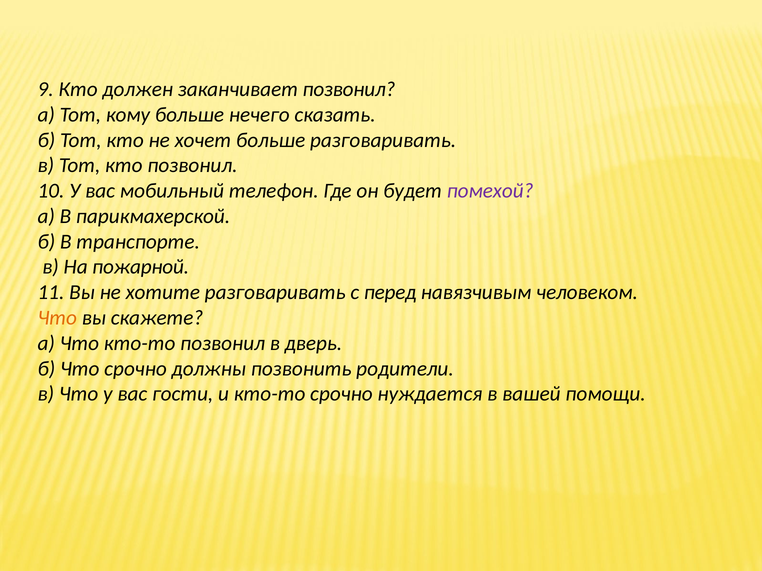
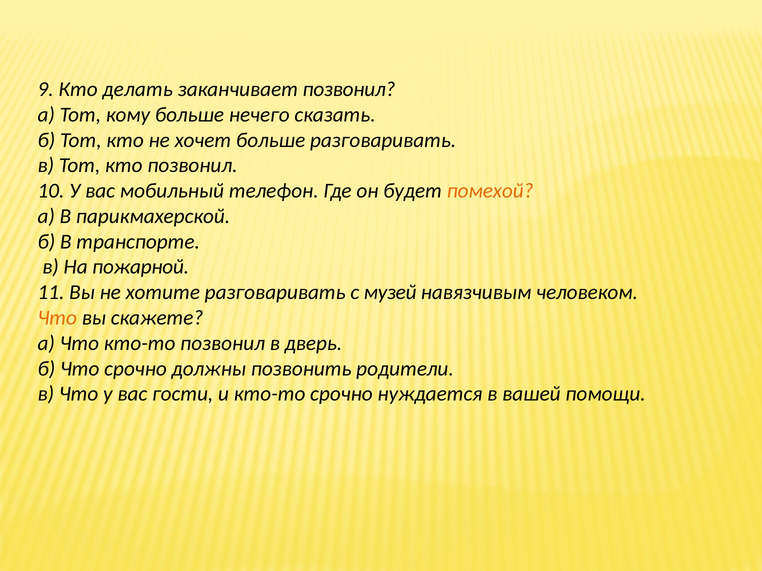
должен: должен -> делать
помехой colour: purple -> orange
перед: перед -> музей
